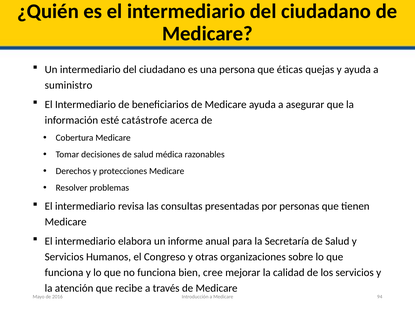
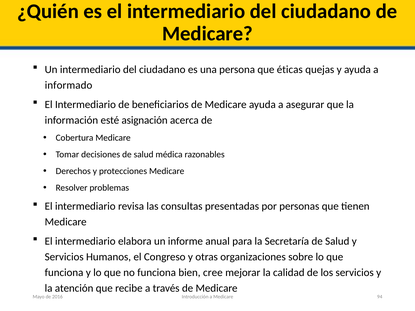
suministro: suministro -> informado
catástrofe: catástrofe -> asignación
